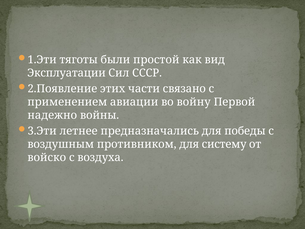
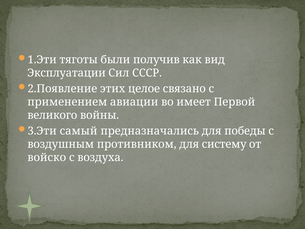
простой: простой -> получив
части: части -> целое
войну: войну -> имеет
надежно: надежно -> великого
летнее: летнее -> самый
